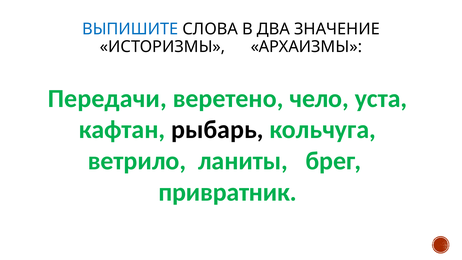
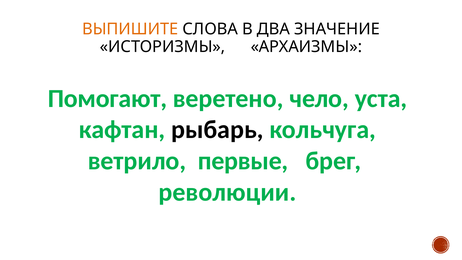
ВЫПИШИТЕ colour: blue -> orange
Передачи: Передачи -> Помогают
ланиты: ланиты -> первые
привратник: привратник -> революции
